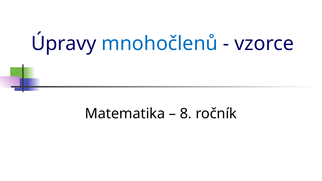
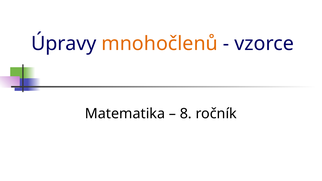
mnohočlenů colour: blue -> orange
